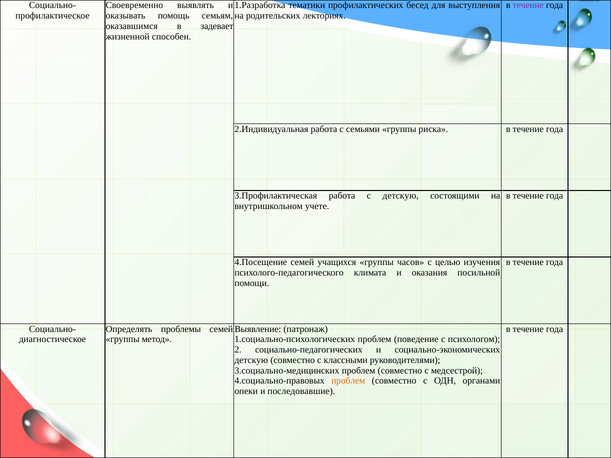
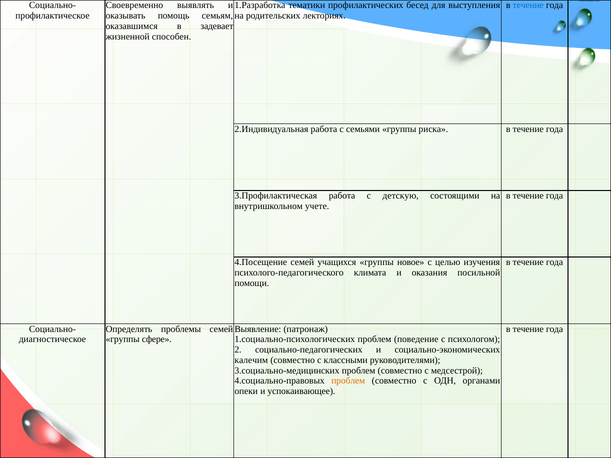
течение at (528, 5) colour: purple -> blue
часов: часов -> новое
метод: метод -> сфере
детскую at (251, 360): детскую -> калечим
последовавшие: последовавшие -> успокаивающее
